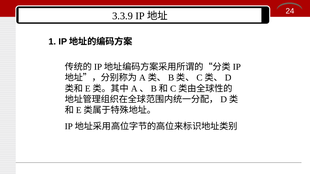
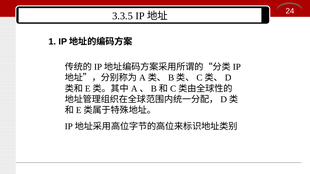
3.3.9: 3.3.9 -> 3.3.5
